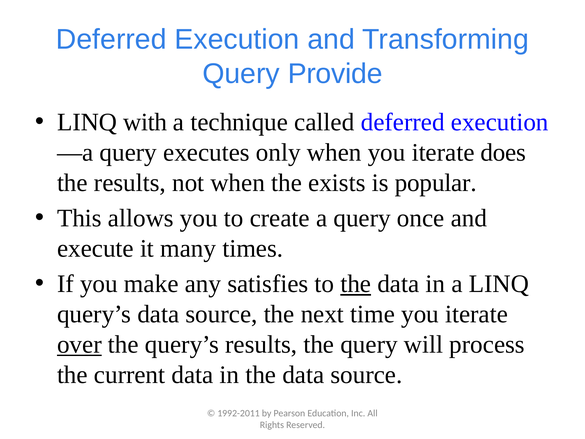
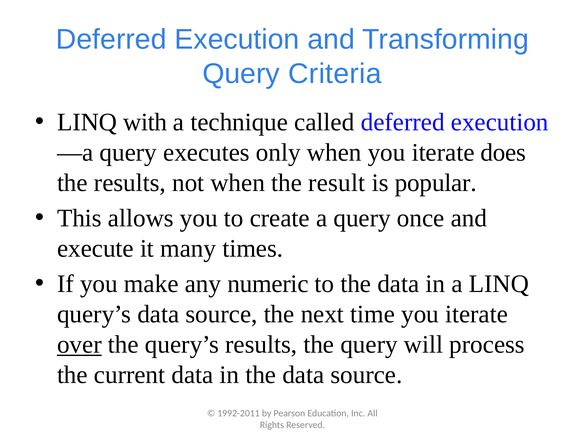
Provide: Provide -> Criteria
exists: exists -> result
satisfies: satisfies -> numeric
the at (356, 284) underline: present -> none
